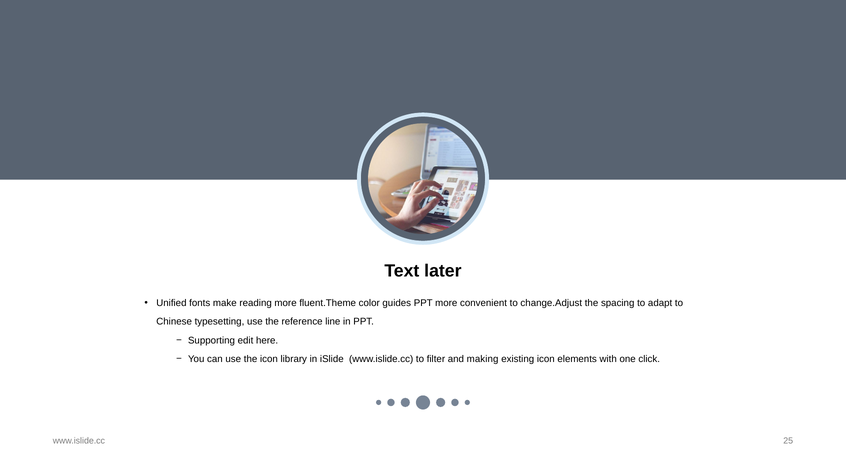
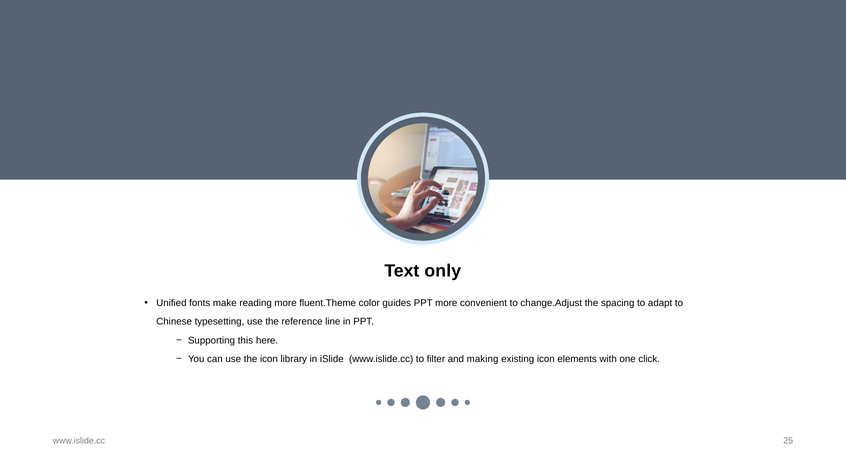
later: later -> only
edit: edit -> this
